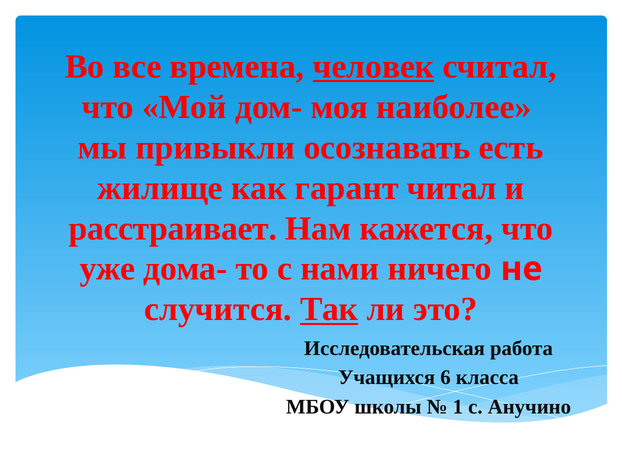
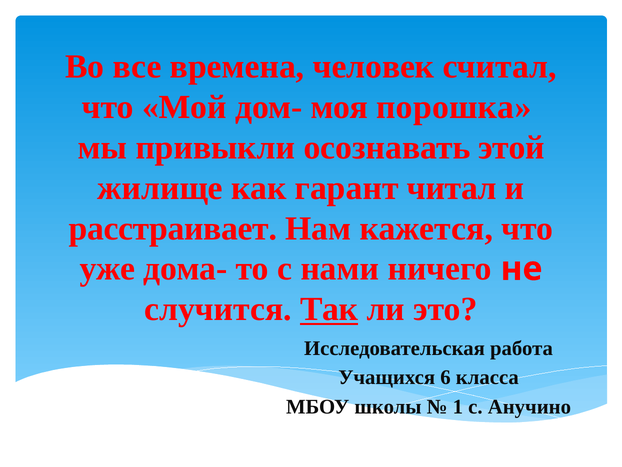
человек underline: present -> none
наиболее: наиболее -> порошка
есть: есть -> этой
